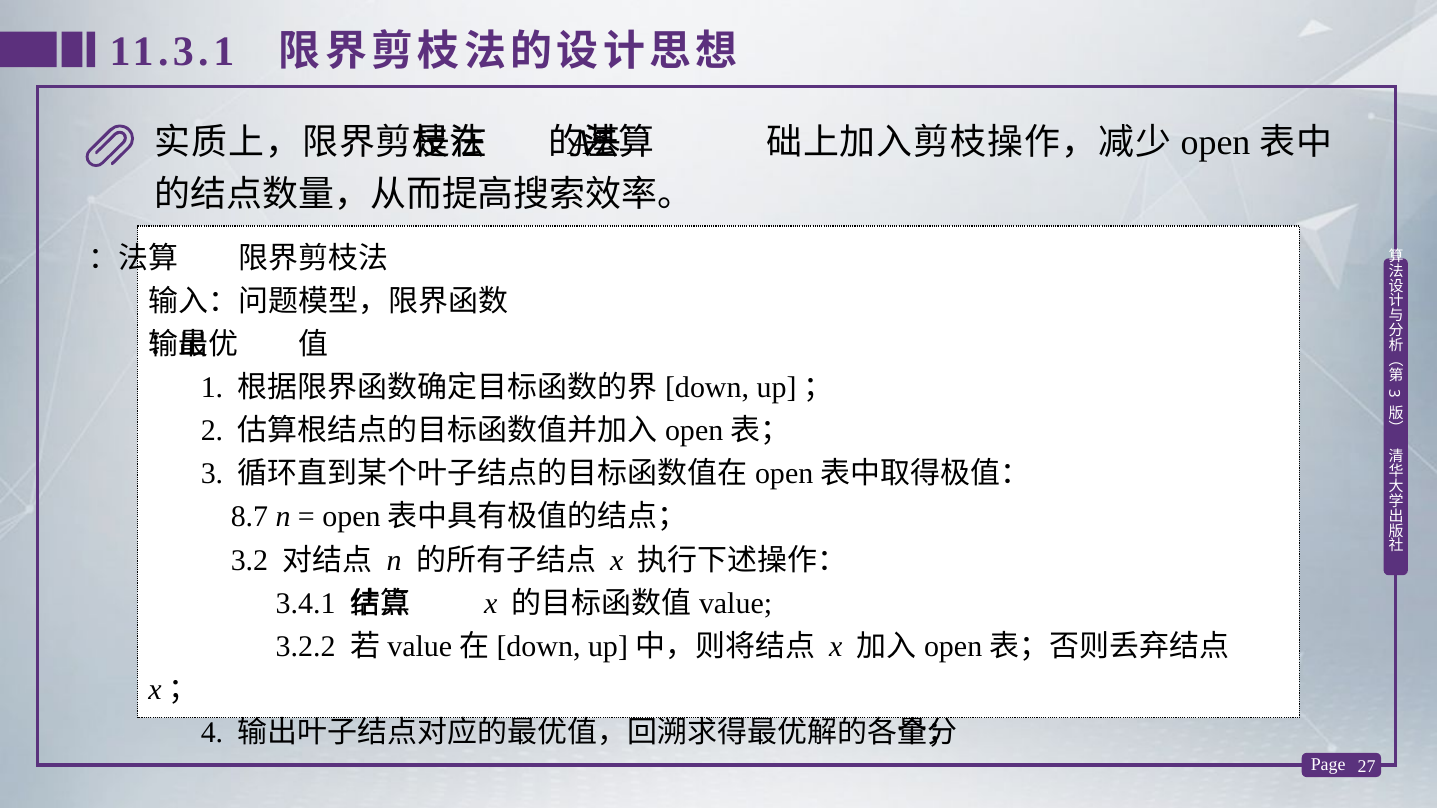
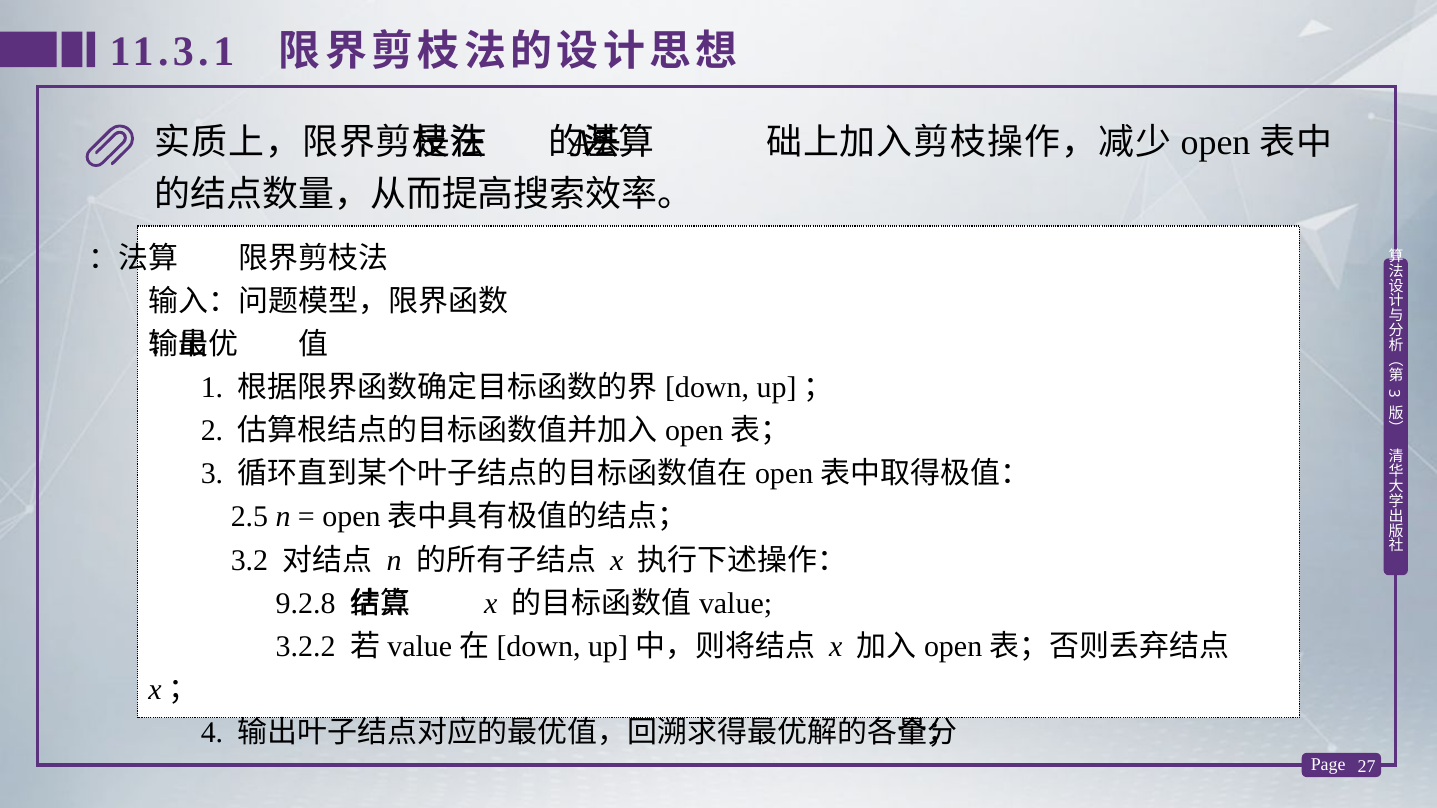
8.7: 8.7 -> 2.5
3.4.1: 3.4.1 -> 9.2.8
